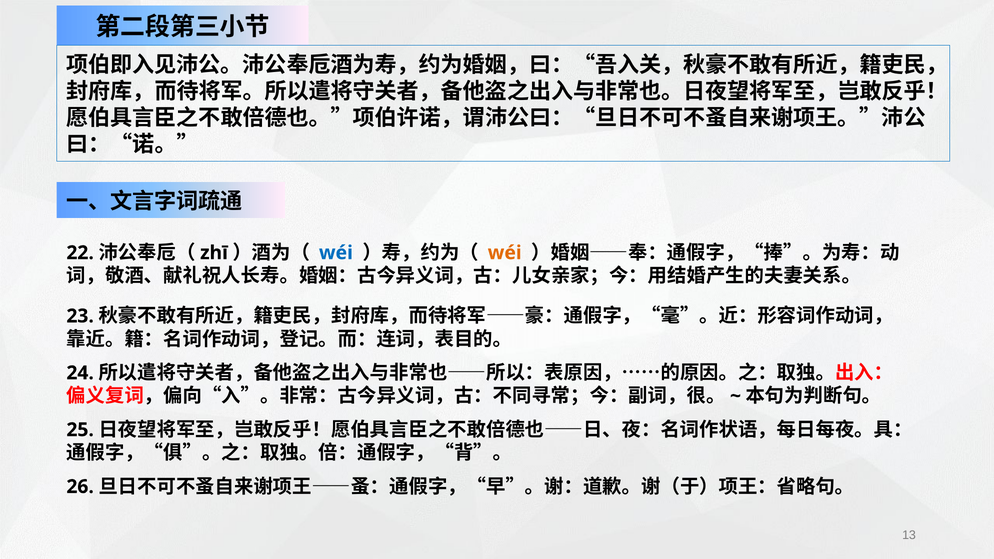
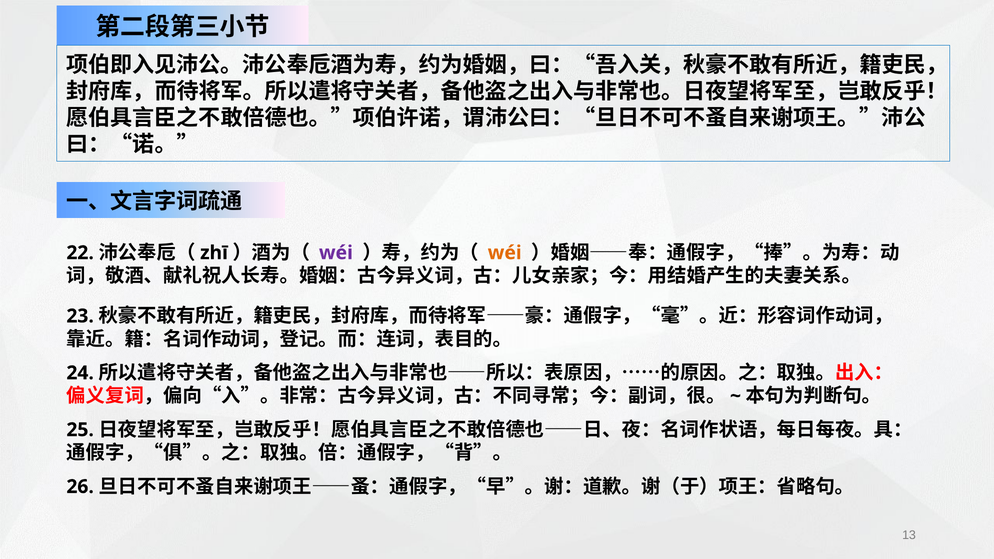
wéi at (336, 253) colour: blue -> purple
